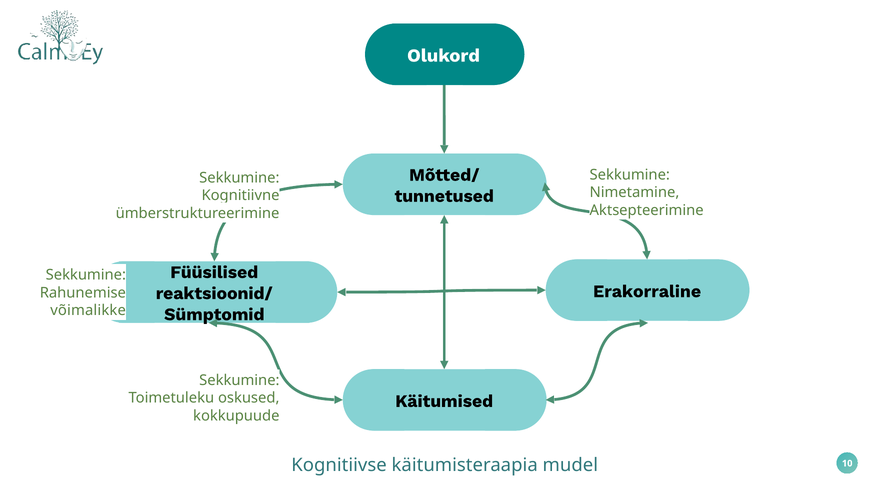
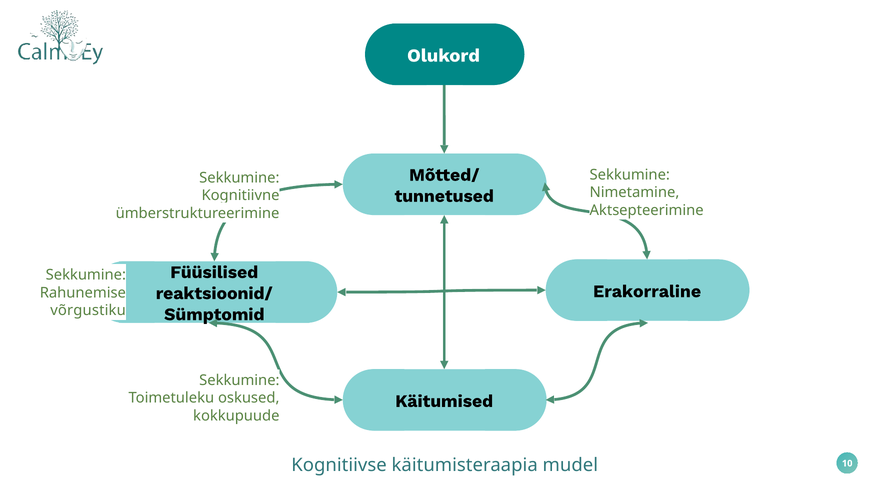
võimalikke: võimalikke -> võrgustiku
